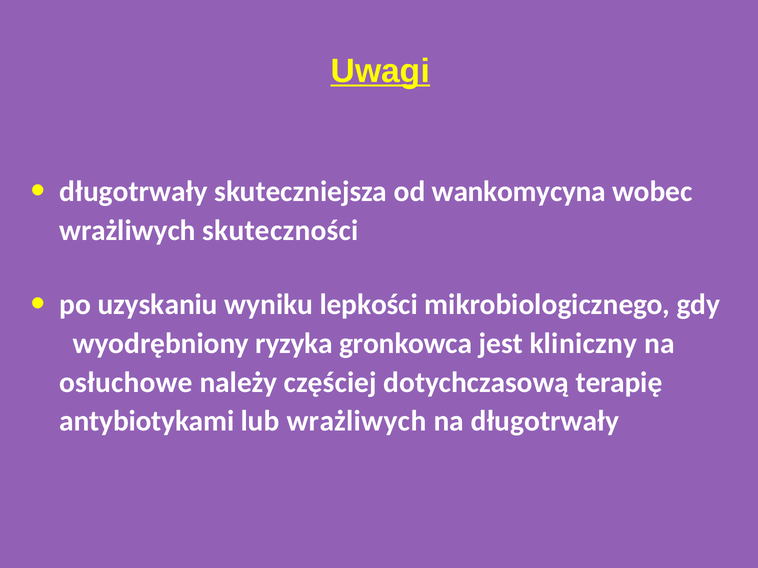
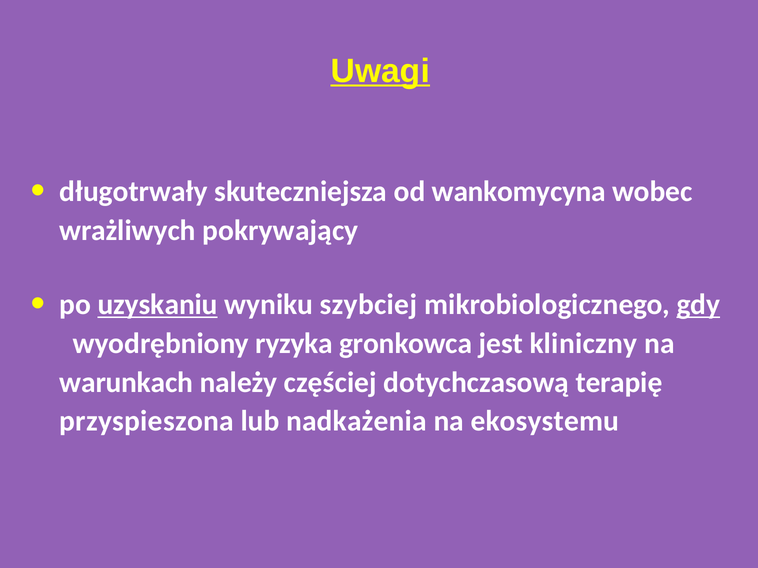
skuteczności: skuteczności -> pokrywający
uzyskaniu underline: none -> present
lepkości: lepkości -> szybciej
gdy underline: none -> present
osłuchowe: osłuchowe -> warunkach
antybiotykami: antybiotykami -> przyspieszona
lub wrażliwych: wrażliwych -> nadkażenia
na długotrwały: długotrwały -> ekosystemu
